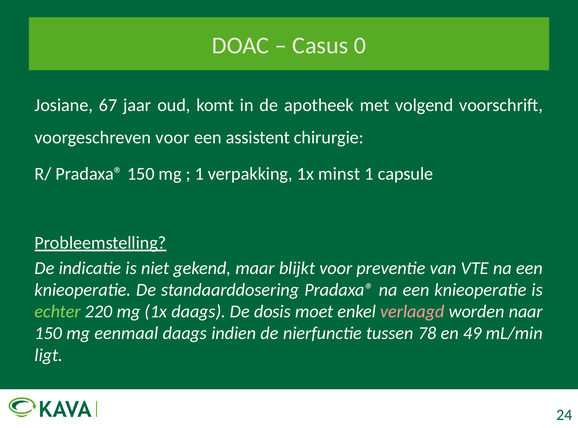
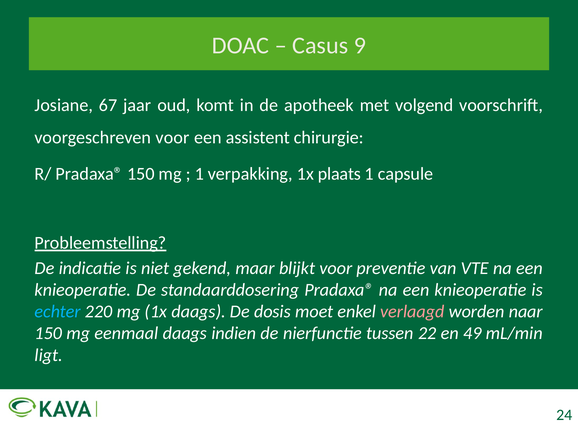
0: 0 -> 9
minst: minst -> plaats
echter colour: light green -> light blue
78: 78 -> 22
